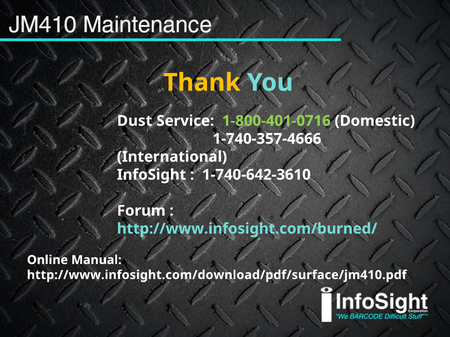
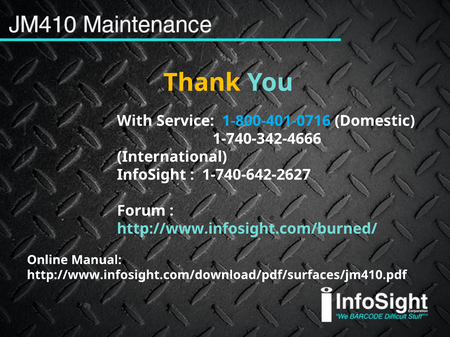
Dust: Dust -> With
1-800-401-0716 colour: light green -> light blue
1-740-357-4666: 1-740-357-4666 -> 1-740-342-4666
1-740-642-3610: 1-740-642-3610 -> 1-740-642-2627
http://www.infosight.com/download/pdf/surface/jm410.pdf: http://www.infosight.com/download/pdf/surface/jm410.pdf -> http://www.infosight.com/download/pdf/surfaces/jm410.pdf
